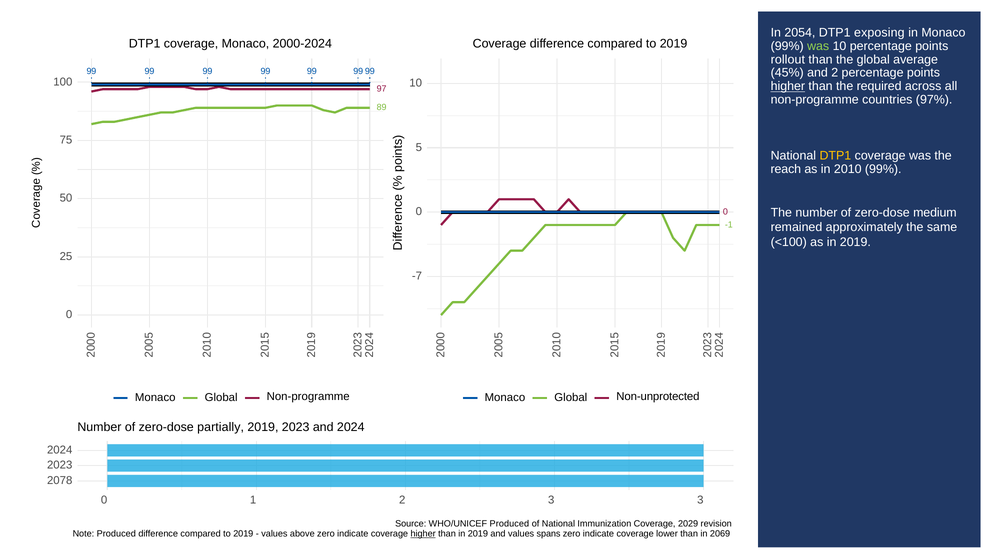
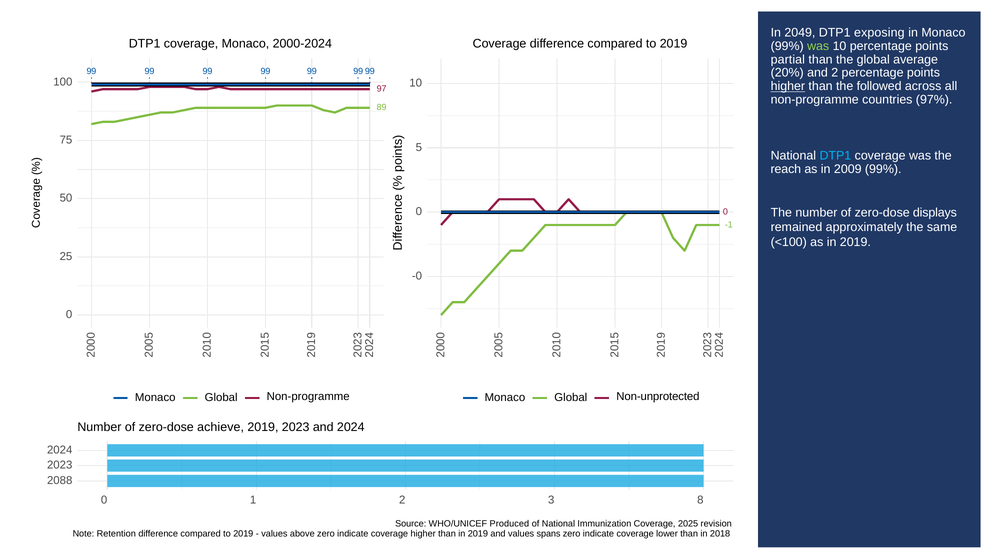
2054: 2054 -> 2049
rollout: rollout -> partial
45%: 45% -> 20%
required: required -> followed
DTP1 at (835, 156) colour: yellow -> light blue
2010: 2010 -> 2009
medium: medium -> displays
-7: -7 -> -0
partially: partially -> achieve
2078: 2078 -> 2088
3 3: 3 -> 8
2029: 2029 -> 2025
Note Produced: Produced -> Retention
higher at (423, 533) underline: present -> none
2069: 2069 -> 2018
